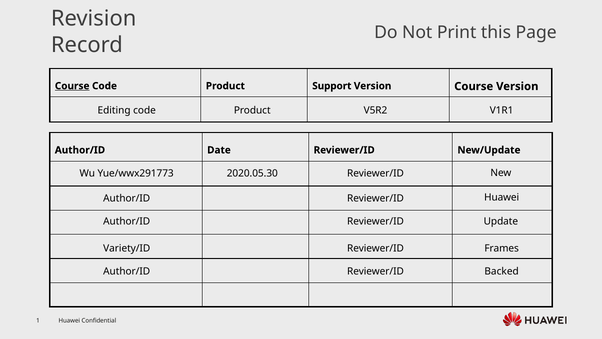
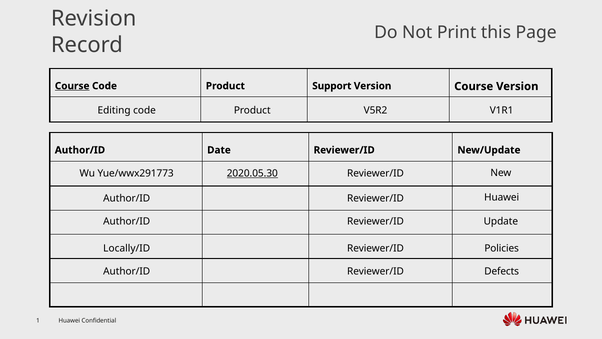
2020.05.30 underline: none -> present
Variety/ID: Variety/ID -> Locally/ID
Frames: Frames -> Policies
Backed: Backed -> Defects
